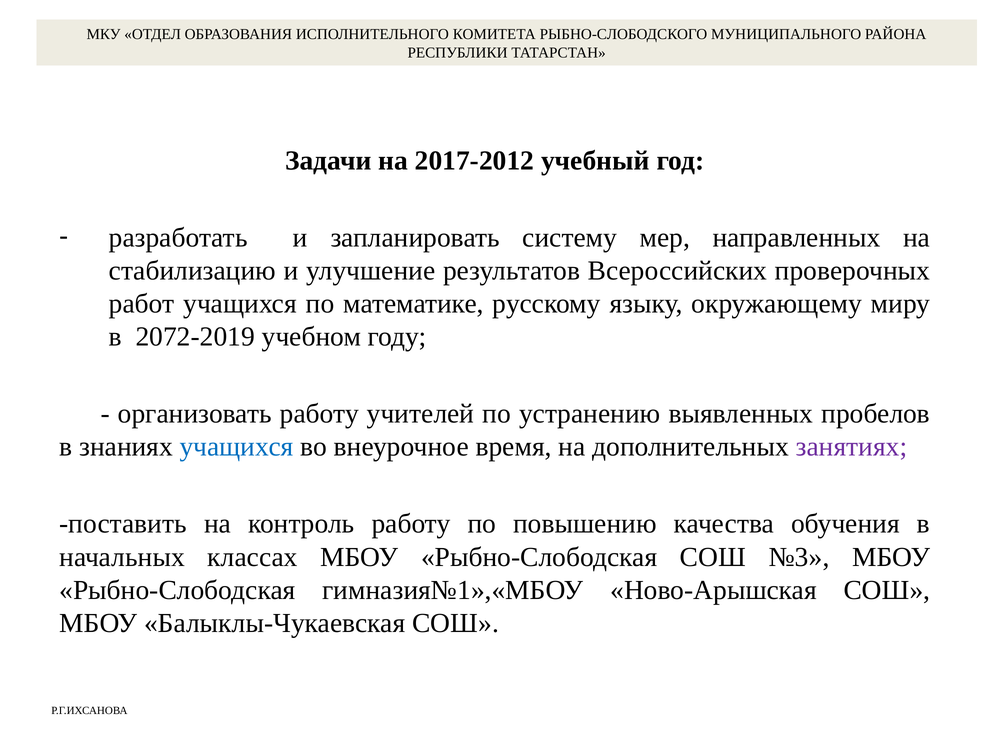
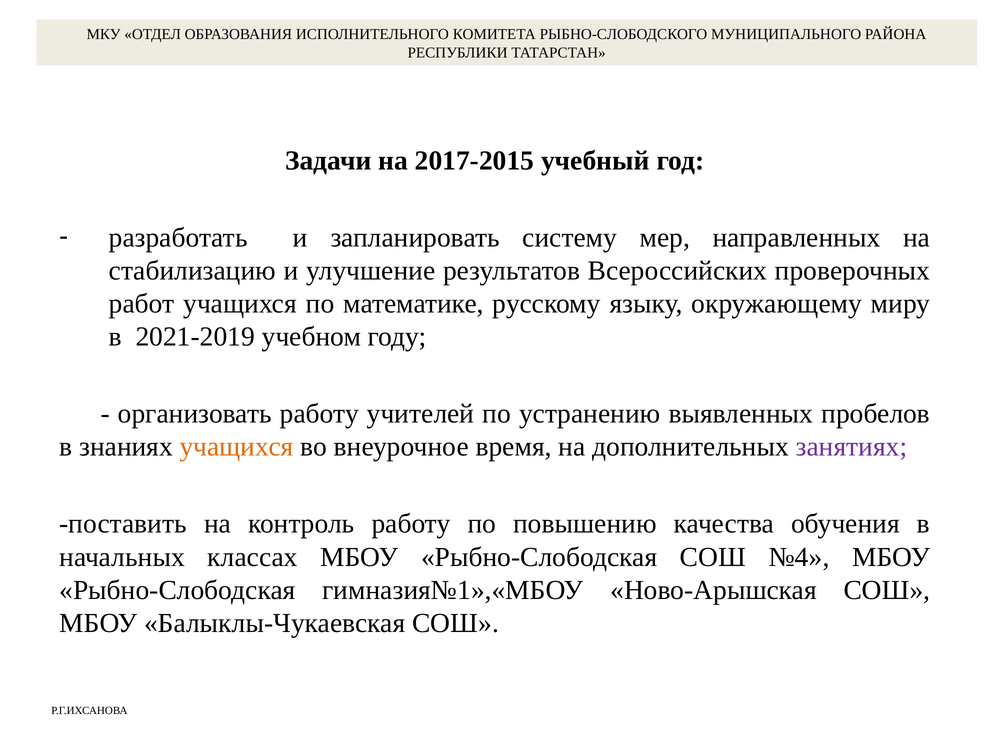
2017-2012: 2017-2012 -> 2017-2015
2072-2019: 2072-2019 -> 2021-2019
учащихся at (237, 447) colour: blue -> orange
№3: №3 -> №4
